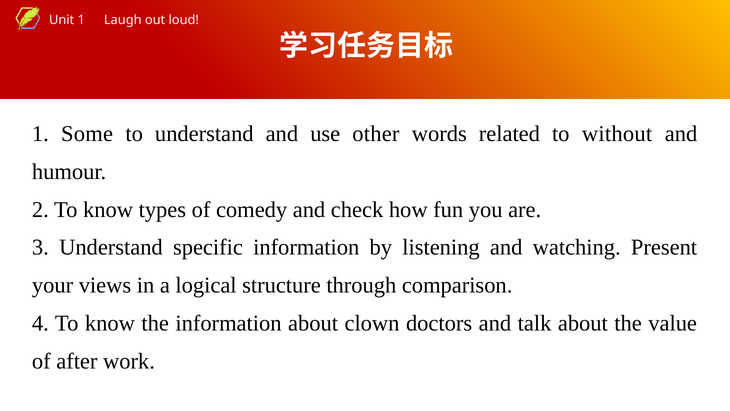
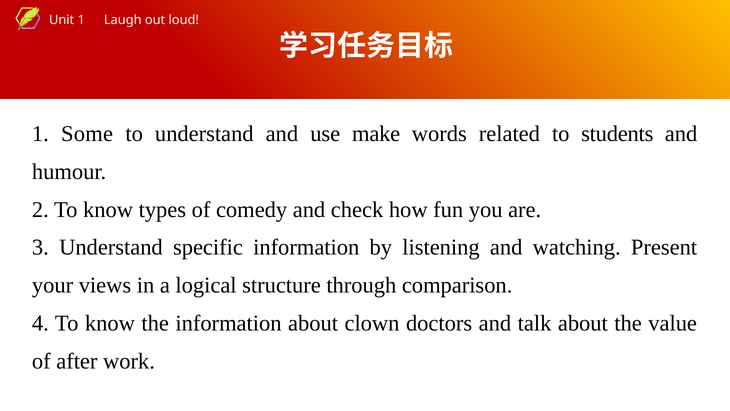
other: other -> make
without: without -> students
